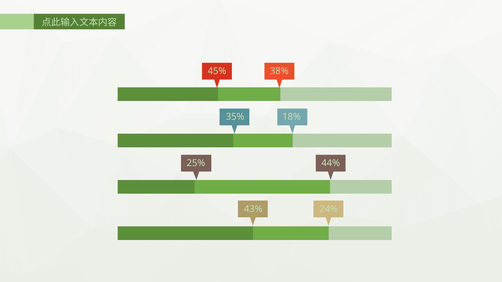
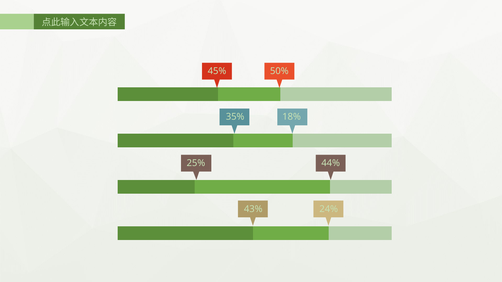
38%: 38% -> 50%
